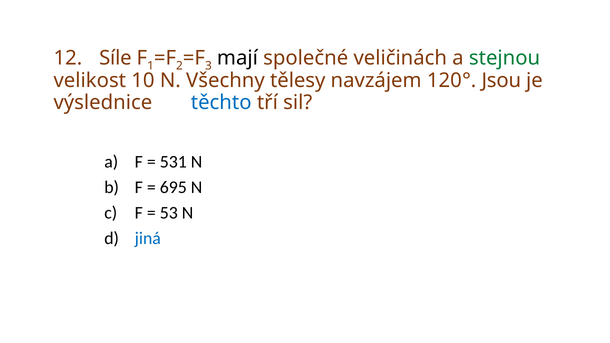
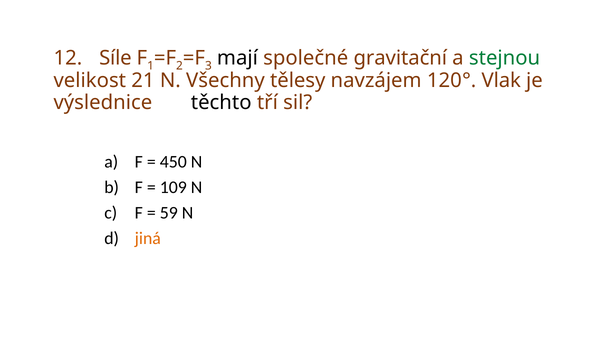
veličinách: veličinách -> gravitační
10: 10 -> 21
Jsou: Jsou -> Vlak
těchto colour: blue -> black
531: 531 -> 450
695: 695 -> 109
53: 53 -> 59
jiná colour: blue -> orange
